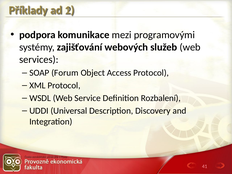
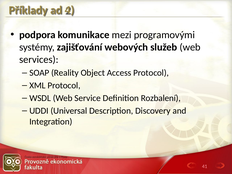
1: 1 -> 4
Forum: Forum -> Reality
